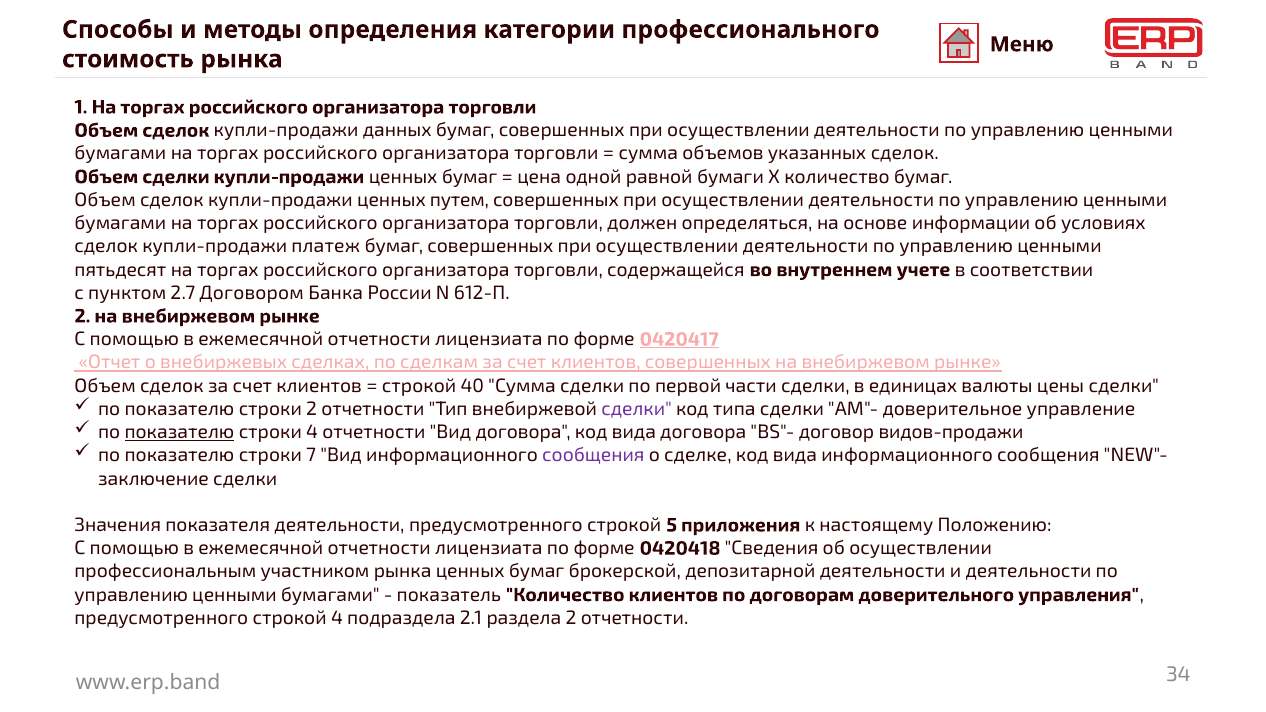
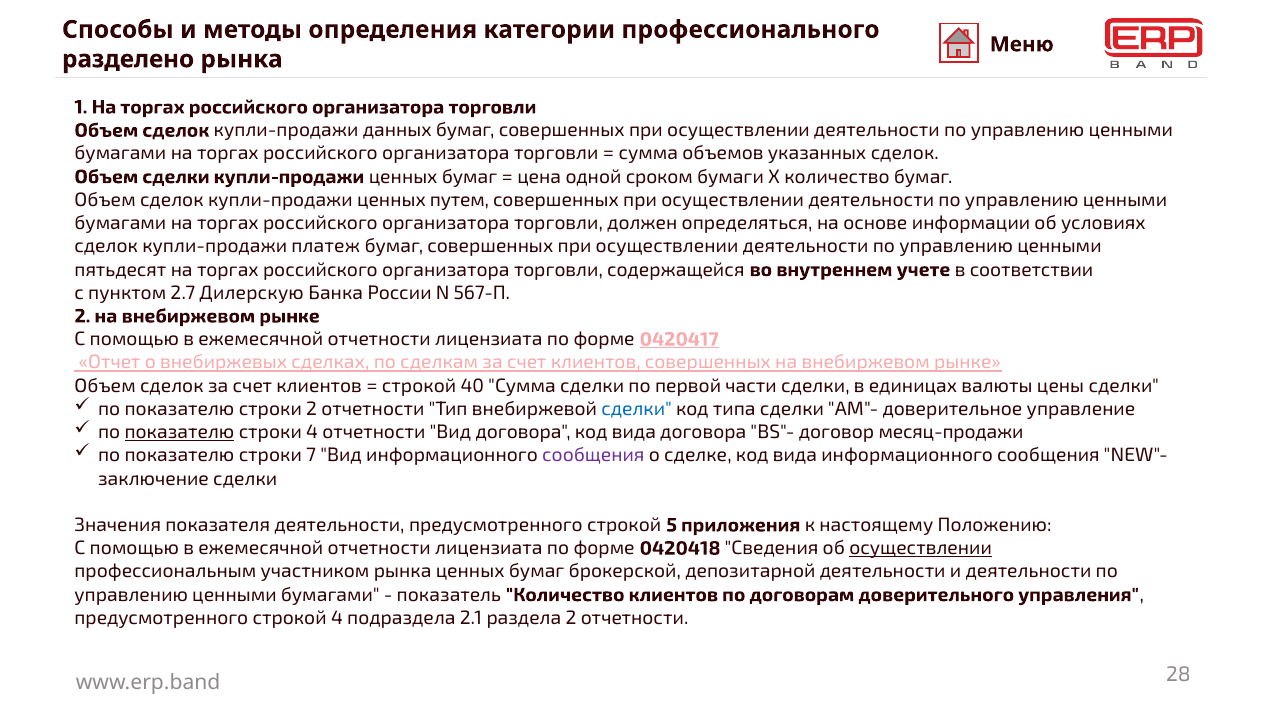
стоимость: стоимость -> разделено
равной: равной -> сроком
Договором: Договором -> Дилерскую
612-П: 612-П -> 567-П
сделки at (637, 409) colour: purple -> blue
видов-продажи: видов-продажи -> месяц-продажи
осуществлении at (921, 548) underline: none -> present
34: 34 -> 28
